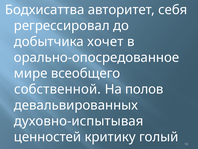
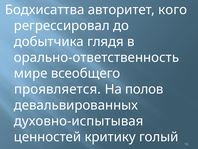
себя: себя -> кого
хочет: хочет -> глядя
орально-опосредованное: орально-опосредованное -> орально-ответственность
собственной: собственной -> проявляется
